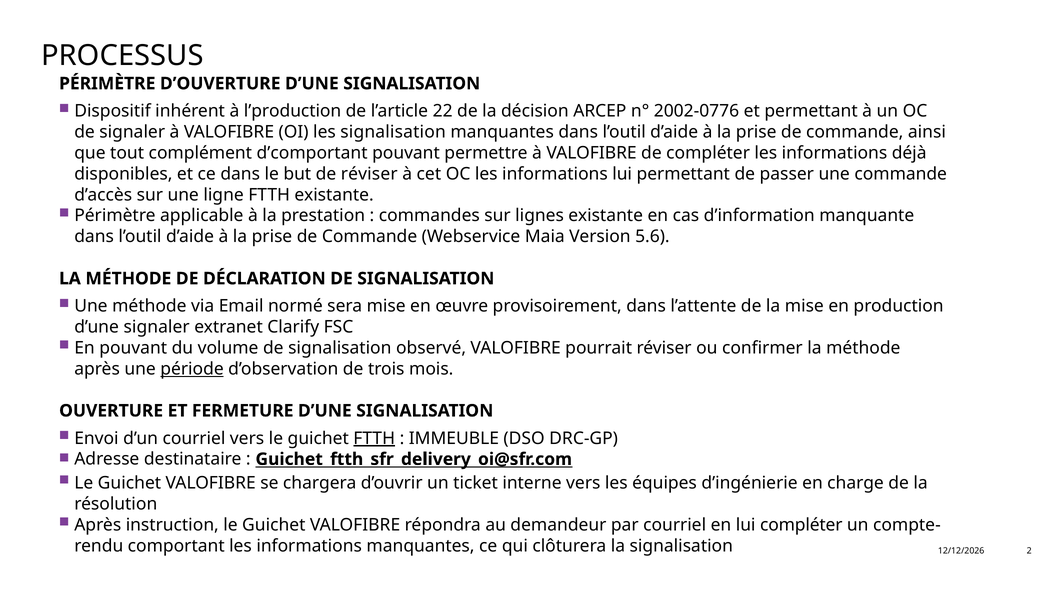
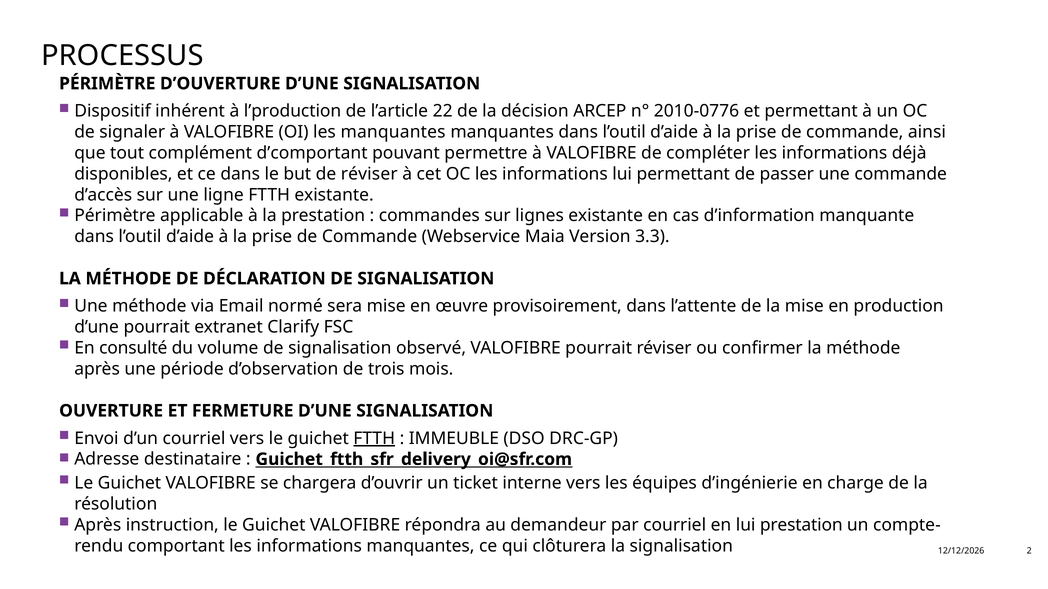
2002-0776: 2002-0776 -> 2010-0776
les signalisation: signalisation -> manquantes
5.6: 5.6 -> 3.3
d’une signaler: signaler -> pourrait
En pouvant: pouvant -> consulté
période underline: present -> none
lui compléter: compléter -> prestation
